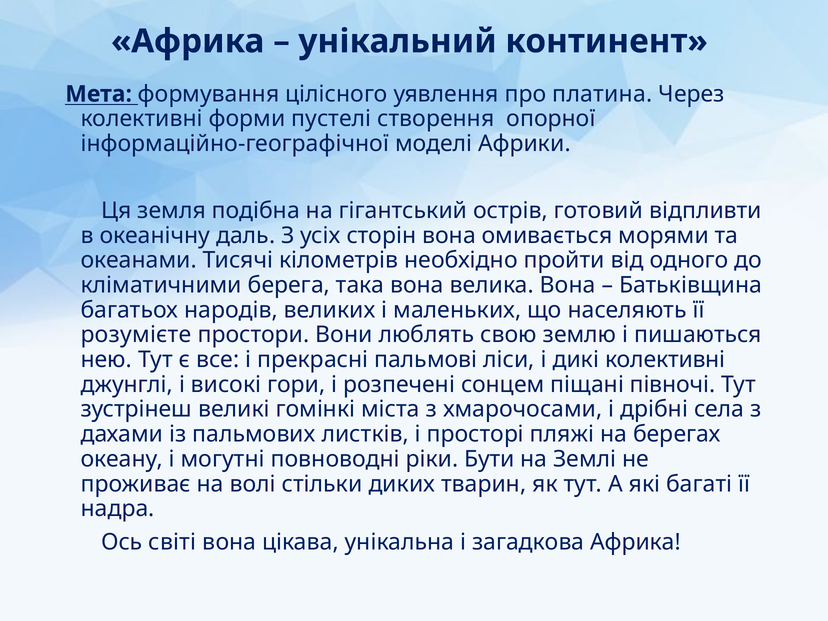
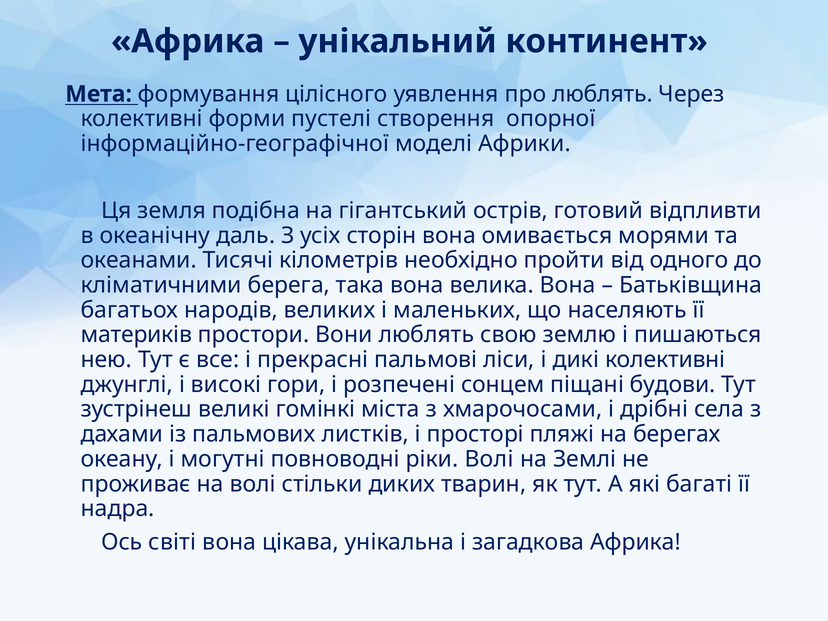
про платина: платина -> люблять
розумієте: розумієте -> материків
півночі: півночі -> будови
ріки Бути: Бути -> Волі
